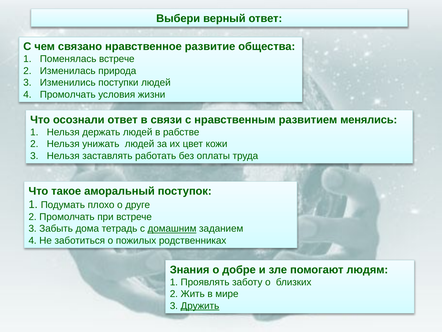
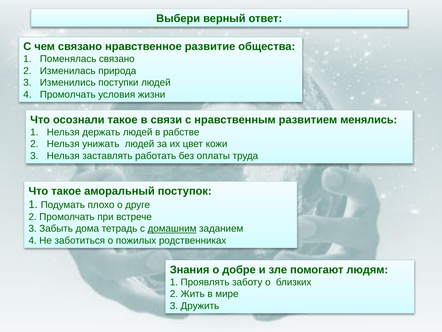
Поменялась встрече: встрече -> связано
осознали ответ: ответ -> такое
Дружить underline: present -> none
